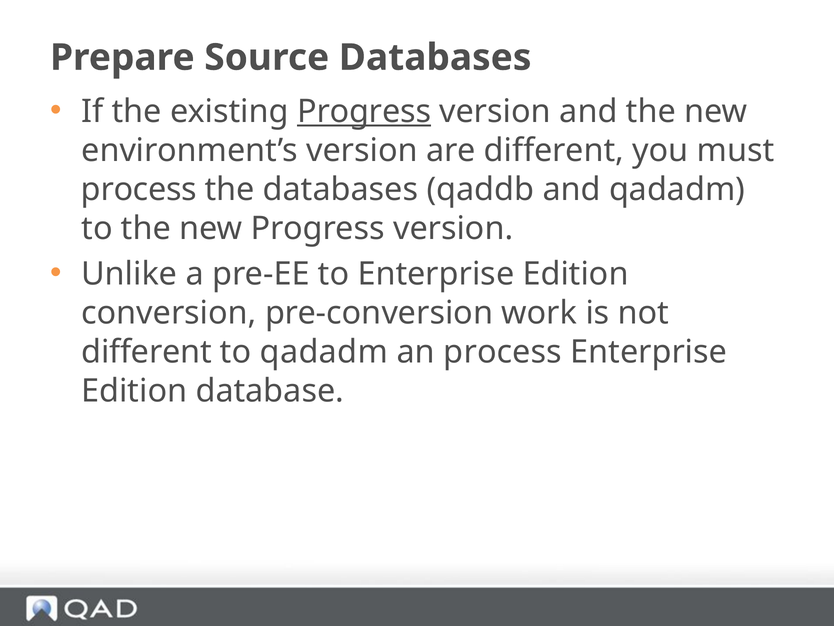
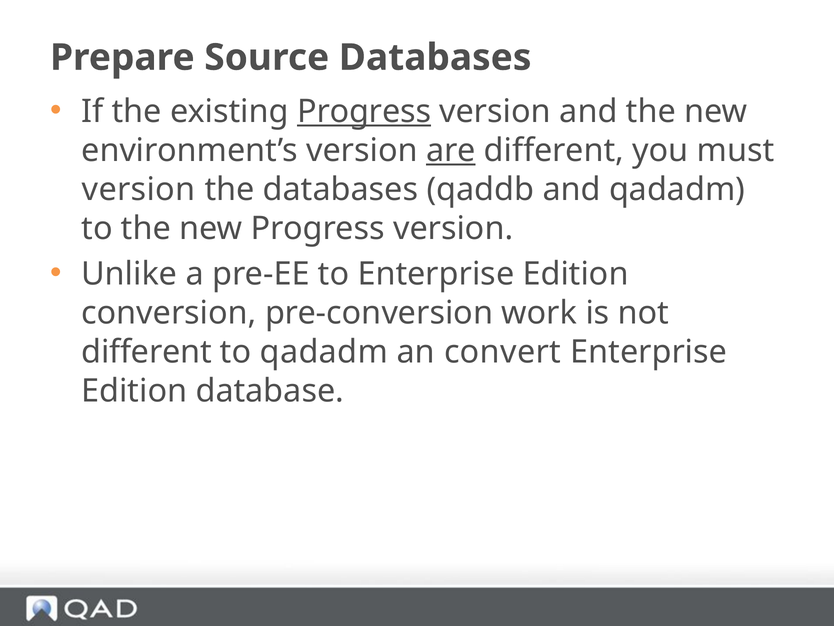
are underline: none -> present
process at (139, 189): process -> version
an process: process -> convert
